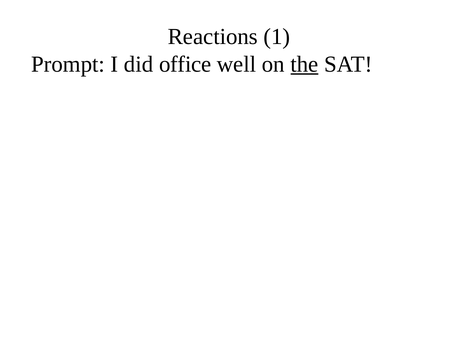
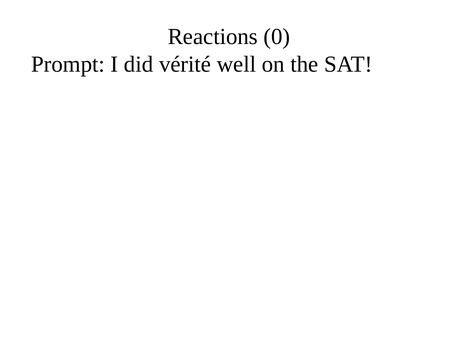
1: 1 -> 0
office: office -> vérité
the underline: present -> none
